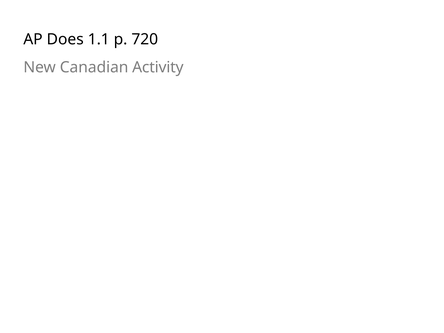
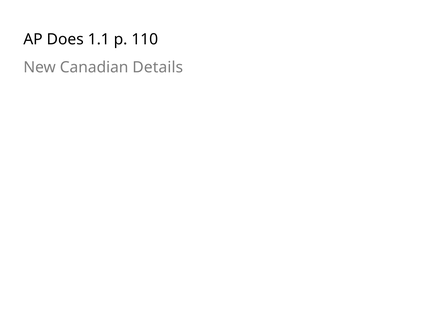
720: 720 -> 110
Activity: Activity -> Details
